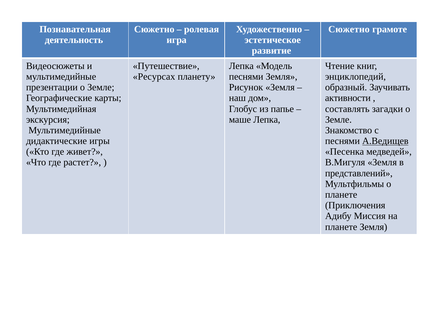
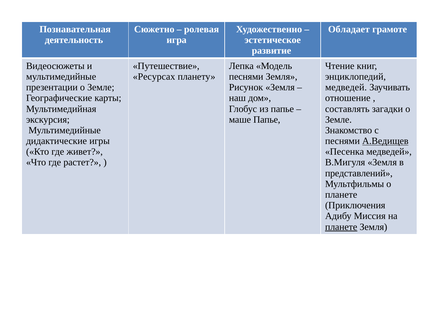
Сюжетно at (349, 29): Сюжетно -> Обладает
образный at (346, 87): образный -> медведей
активности: активности -> отношение
маше Лепка: Лепка -> Папье
планете at (341, 227) underline: none -> present
